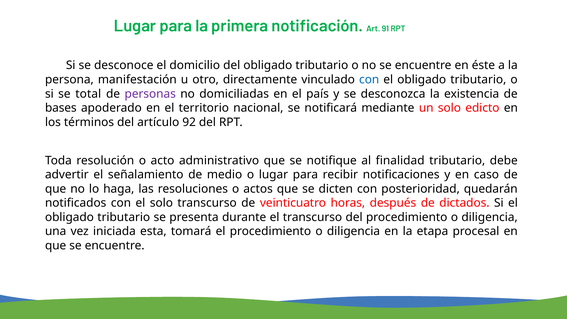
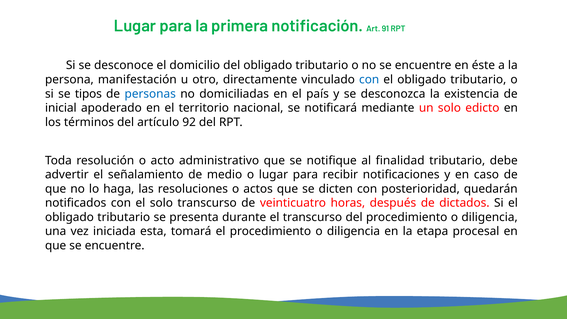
total: total -> tipos
personas colour: purple -> blue
bases: bases -> inicial
